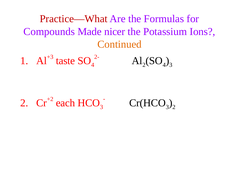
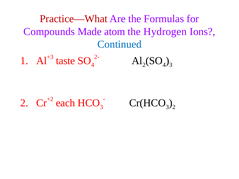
nicer: nicer -> atom
Potassium: Potassium -> Hydrogen
Continued colour: orange -> blue
